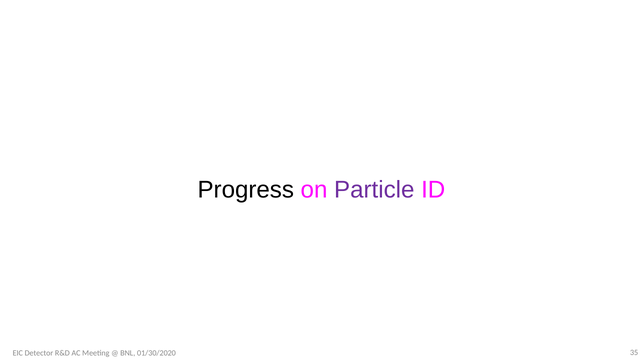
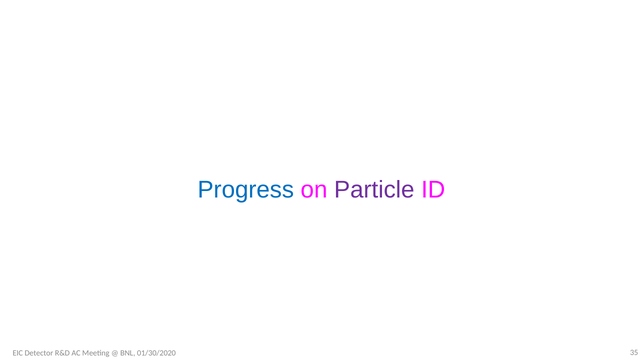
Progress colour: black -> blue
